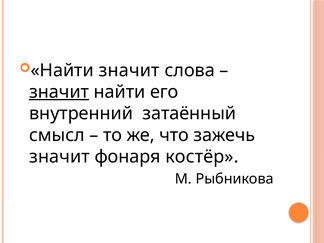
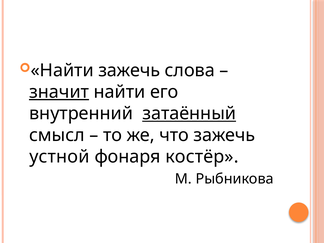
Найти значит: значит -> зажечь
затаённый underline: none -> present
значит at (59, 157): значит -> устной
